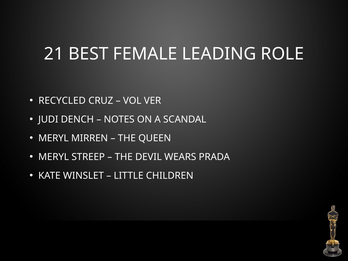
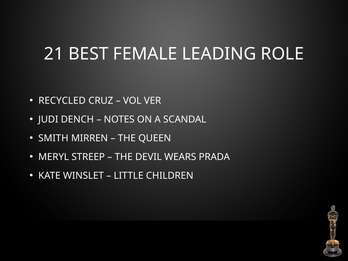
MERYL at (53, 138): MERYL -> SMITH
